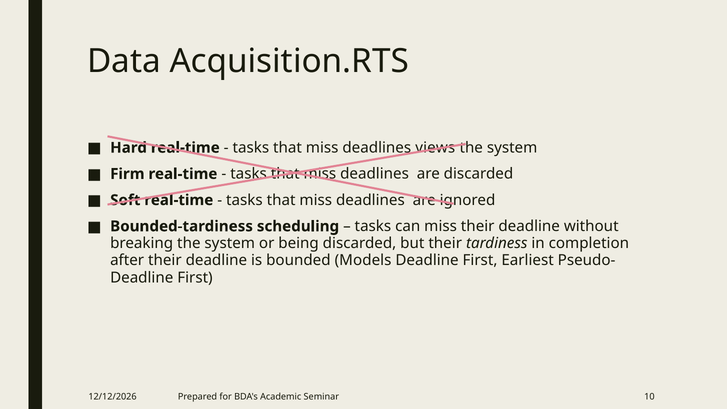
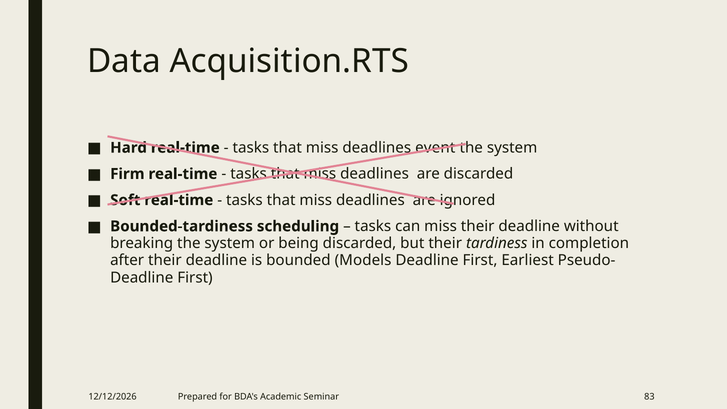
views: views -> event
10: 10 -> 83
